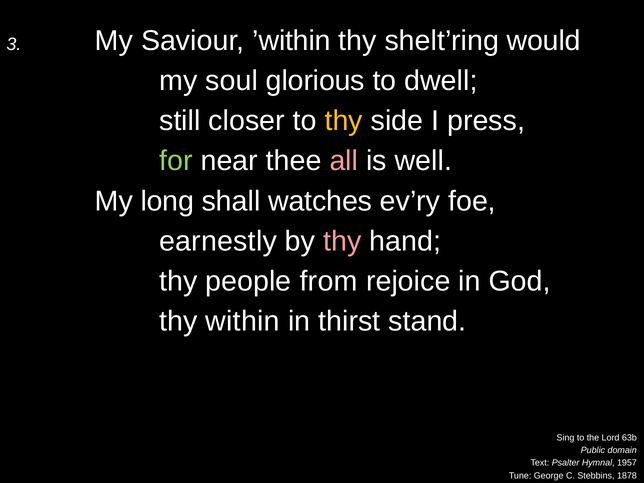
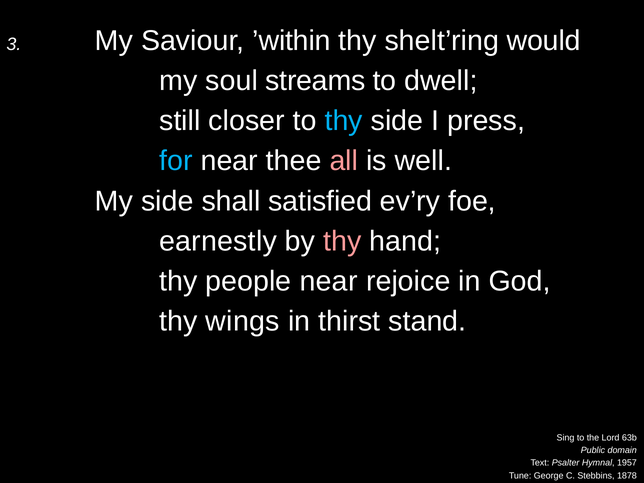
glorious: glorious -> streams
thy at (344, 121) colour: yellow -> light blue
for colour: light green -> light blue
My long: long -> side
watches: watches -> satisfied
people from: from -> near
within: within -> wings
